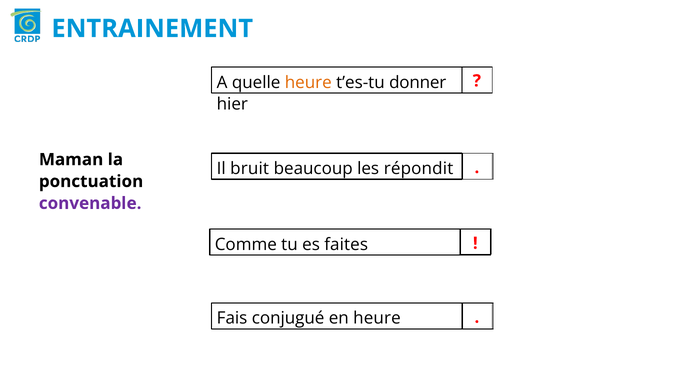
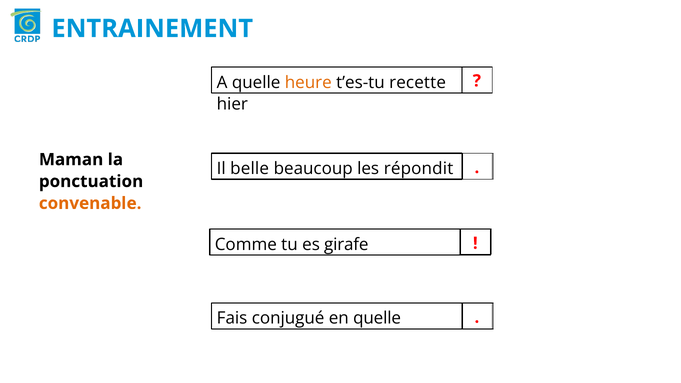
donner: donner -> recette
bruit: bruit -> belle
convenable colour: purple -> orange
faites: faites -> girafe
en heure: heure -> quelle
